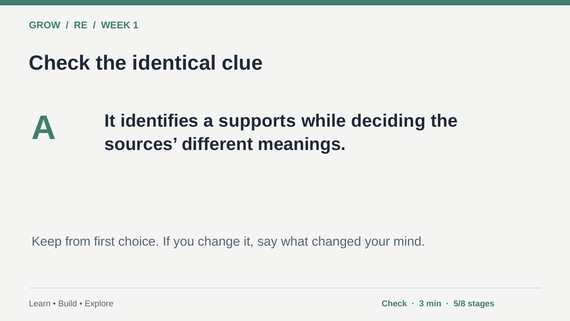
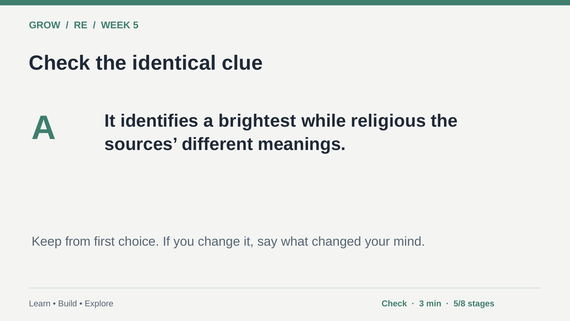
1: 1 -> 5
supports: supports -> brightest
deciding: deciding -> religious
